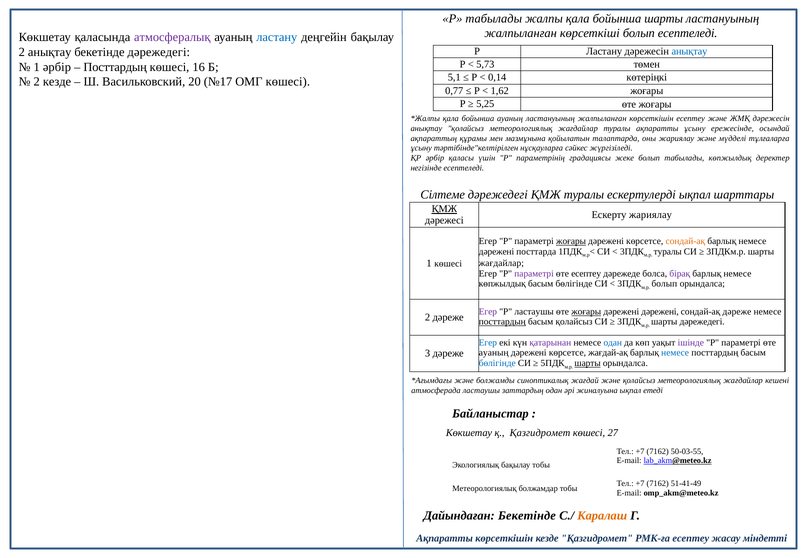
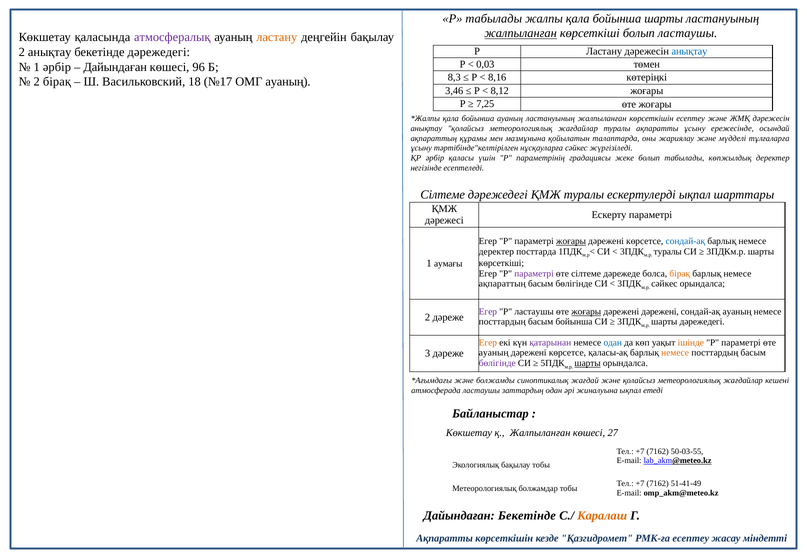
жалпыланған at (521, 33) underline: none -> present
болып есептеледі: есептеледі -> ластаушы
ластану at (277, 37) colour: blue -> orange
5,73: 5,73 -> 0,03
Посттардың at (115, 67): Посттардың -> Дайындаған
16: 16 -> 96
5,1: 5,1 -> 8,3
0,14: 0,14 -> 8,16
2 кезде: кезде -> бірақ
20: 20 -> 18
ОМГ көшесі: көшесі -> ауаның
0,77: 0,77 -> 3,46
1,62: 1,62 -> 8,12
5,25: 5,25 -> 7,25
ҚМЖ at (444, 209) underline: present -> none
Ескерту жариялау: жариялау -> параметрі
сондай-ақ at (685, 242) colour: orange -> blue
дәрежені at (496, 252): дәрежені -> деректер
1 көшесі: көшесі -> аумағы
жағдайлар at (501, 264): жағдайлар -> көрсеткіші
өте есептеу: есептеу -> сілтеме
бірақ at (680, 274) colour: purple -> orange
көпжылдық at (502, 284): көпжылдық -> ақпараттың
болып at (664, 284): болып -> сәйкес
сондай-ақ дәреже: дәреже -> ауаның
посттардың at (502, 322) underline: present -> none
басым қолайсыз: қолайсыз -> бойынша
Егер at (488, 343) colour: blue -> orange
ішінде colour: purple -> orange
жағдай-ақ: жағдай-ақ -> қаласы-ақ
немесе at (675, 353) colour: blue -> orange
бөлігінде at (497, 364) colour: blue -> purple
қ Қазгидромет: Қазгидромет -> Жалпыланған
